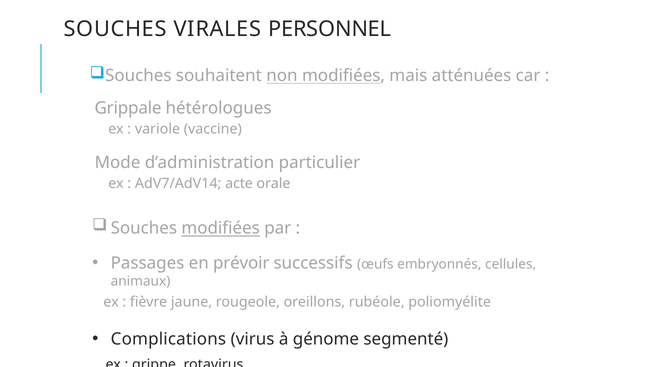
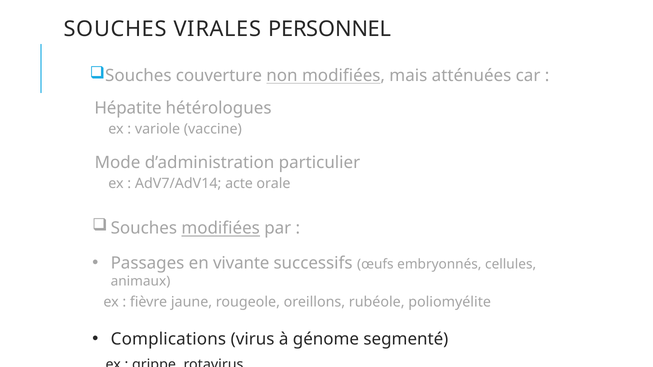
souhaitent: souhaitent -> couverture
Grippale: Grippale -> Hépatite
prévoir: prévoir -> vivante
